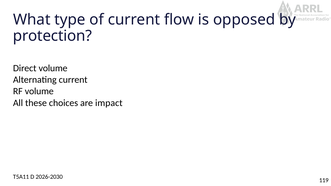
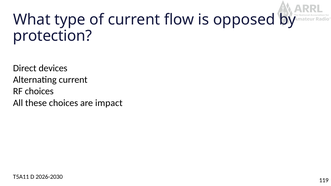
Direct volume: volume -> devices
RF volume: volume -> choices
